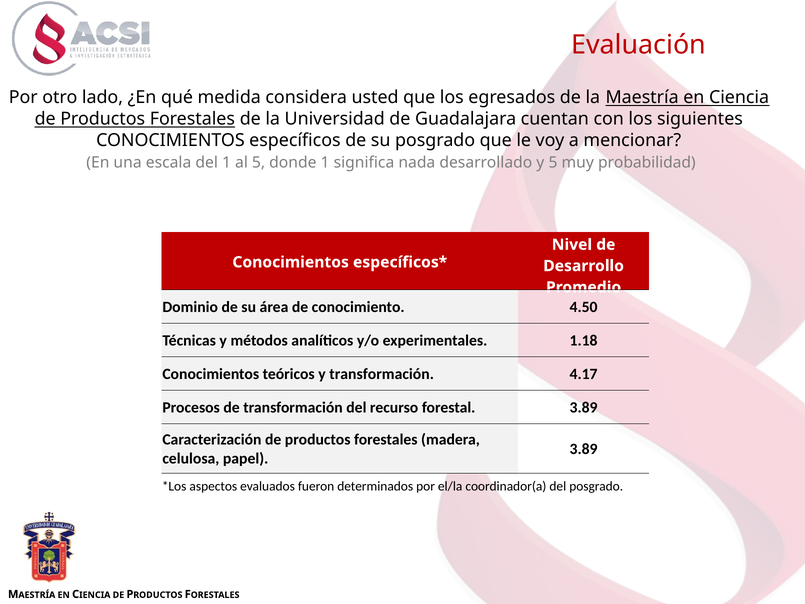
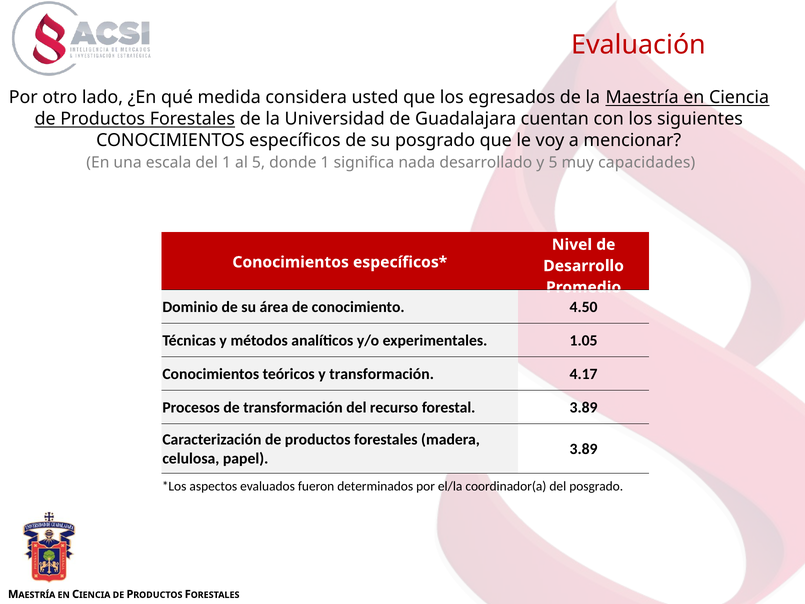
probabilidad: probabilidad -> capacidades
1.18: 1.18 -> 1.05
